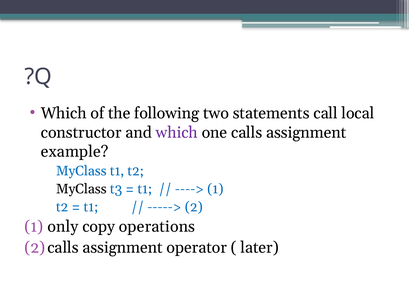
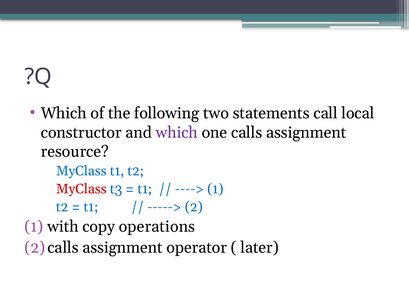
example: example -> resource
MyClass at (81, 189) colour: black -> red
only: only -> with
